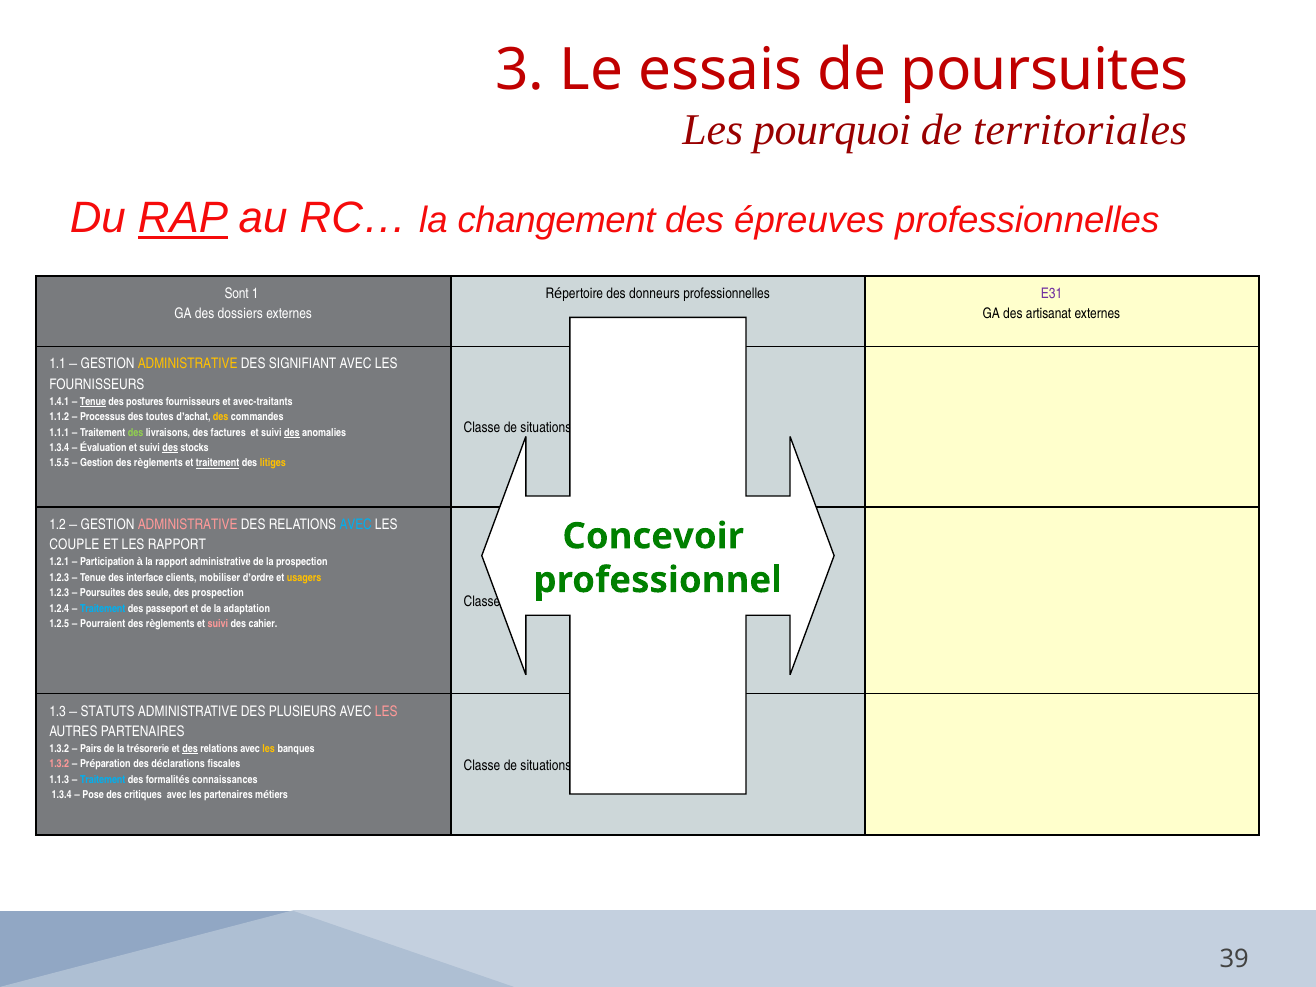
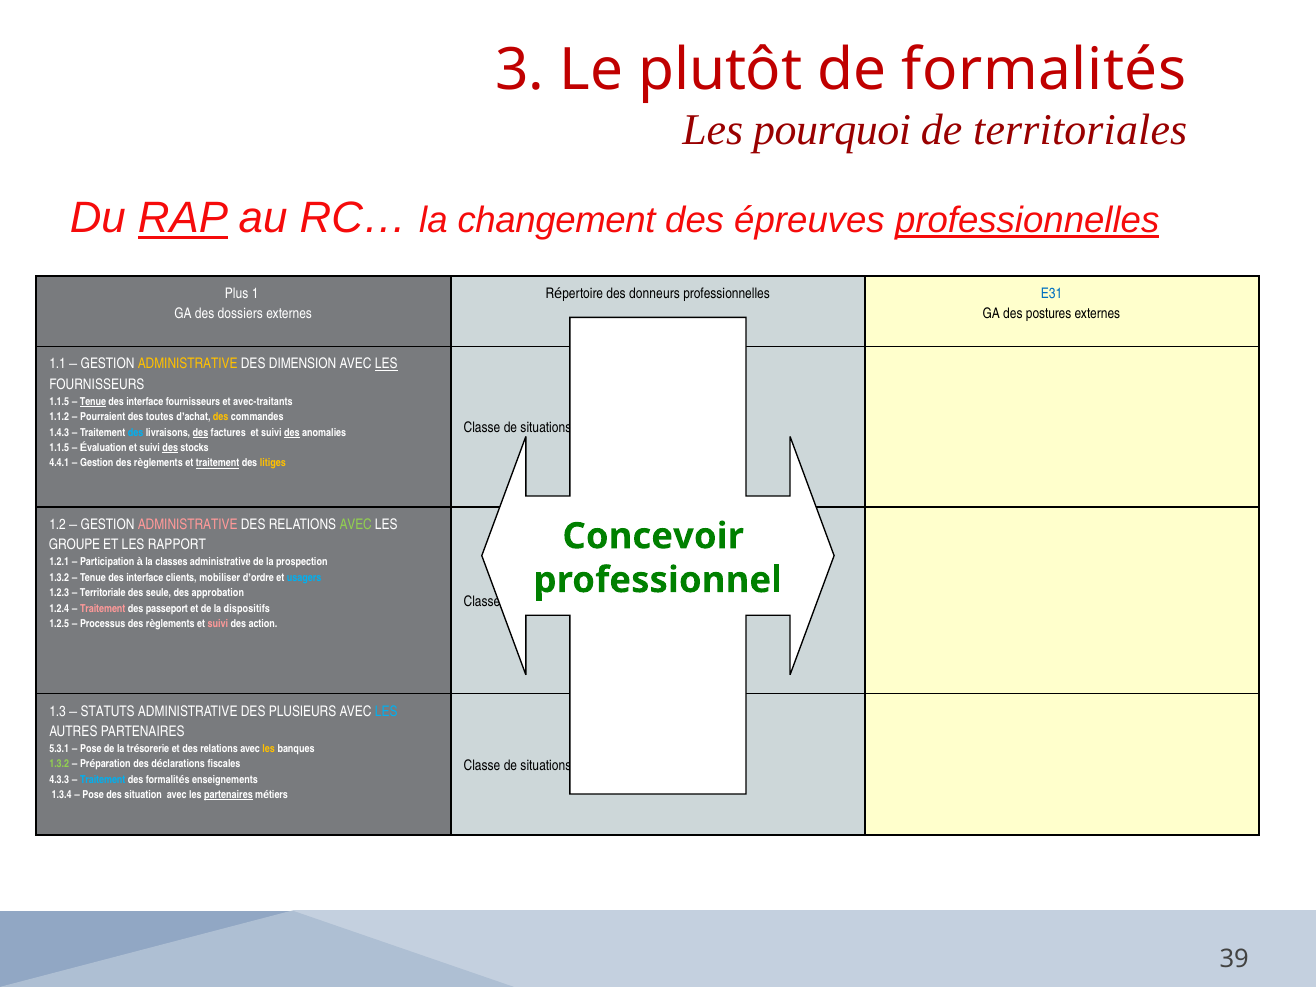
essais: essais -> plutôt
de poursuites: poursuites -> formalités
professionnelles at (1027, 221) underline: none -> present
Sont: Sont -> Plus
E31 colour: purple -> blue
artisanat: artisanat -> postures
SIGNIFIANT: SIGNIFIANT -> DIMENSION
LES at (386, 364) underline: none -> present
1.4.1 at (59, 402): 1.4.1 -> 1.1.5
postures at (145, 402): postures -> interface
Processus: Processus -> Pourraient
1.1.1: 1.1.1 -> 1.4.3
des at (136, 432) colour: light green -> light blue
des at (201, 432) underline: none -> present
1.3.4 at (59, 448): 1.3.4 -> 1.1.5
1.5.5: 1.5.5 -> 4.4.1
AVEC at (356, 525) colour: light blue -> light green
COUPLE: COUPLE -> GROUPE
la rapport: rapport -> classes
1.2.3 at (59, 578): 1.2.3 -> 1.3.2
usagers colour: yellow -> light blue
Poursuites at (103, 593): Poursuites -> Territoriale
des prospection: prospection -> approbation
Traitement at (103, 608) colour: light blue -> pink
adaptation: adaptation -> dispositifs
Pourraient: Pourraient -> Processus
cahier: cahier -> action
LES at (386, 711) colour: pink -> light blue
1.3.2 at (59, 749): 1.3.2 -> 5.3.1
Pairs at (91, 749): Pairs -> Pose
des at (190, 749) underline: present -> none
1.3.2 at (59, 764) colour: pink -> light green
1.1.3: 1.1.3 -> 4.3.3
connaissances: connaissances -> enseignements
critiques: critiques -> situation
partenaires at (228, 795) underline: none -> present
